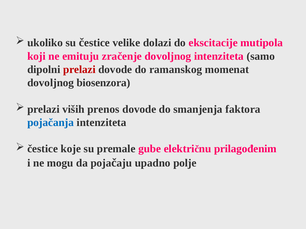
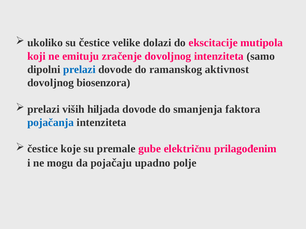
prelazi colour: red -> blue
momenat: momenat -> aktivnost
prenos: prenos -> hiljada
